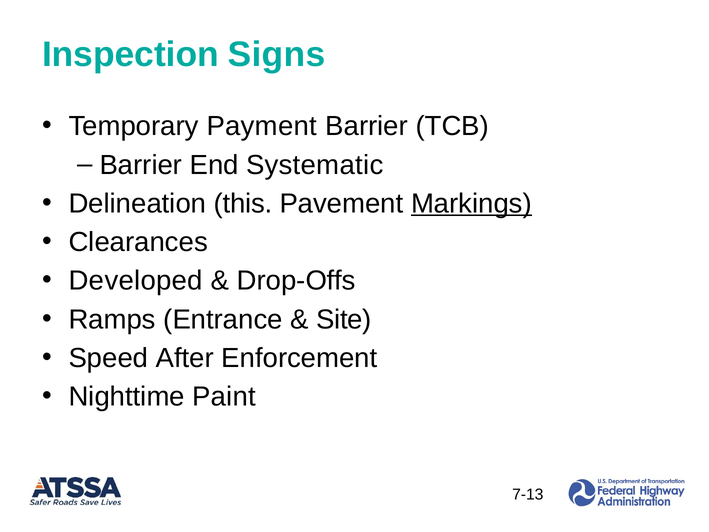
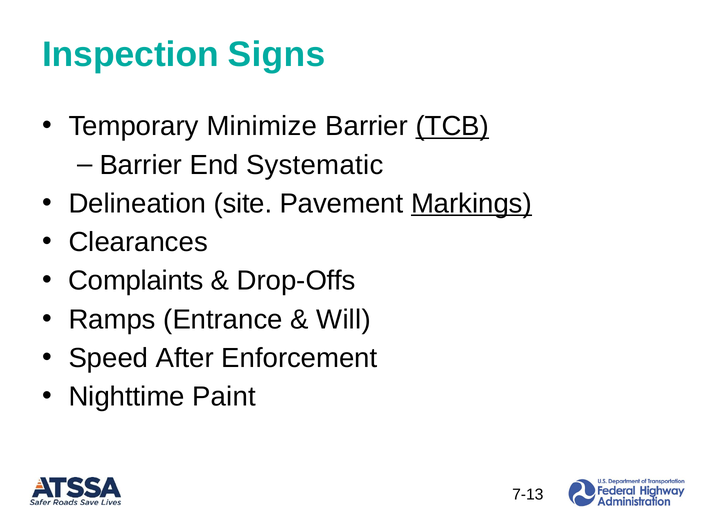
Payment: Payment -> Minimize
TCB underline: none -> present
this: this -> site
Developed: Developed -> Complaints
Site: Site -> Will
